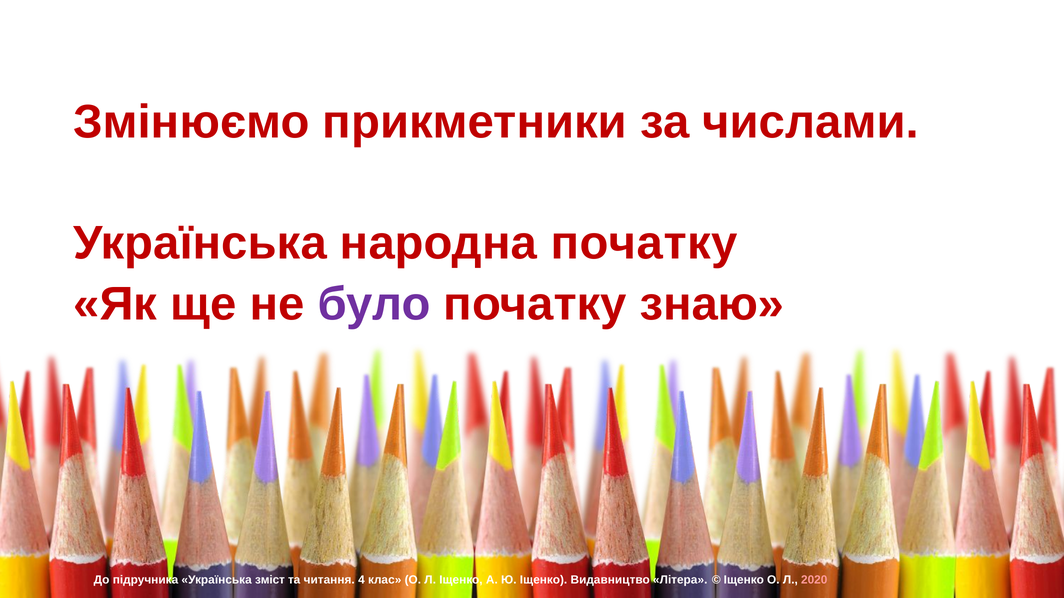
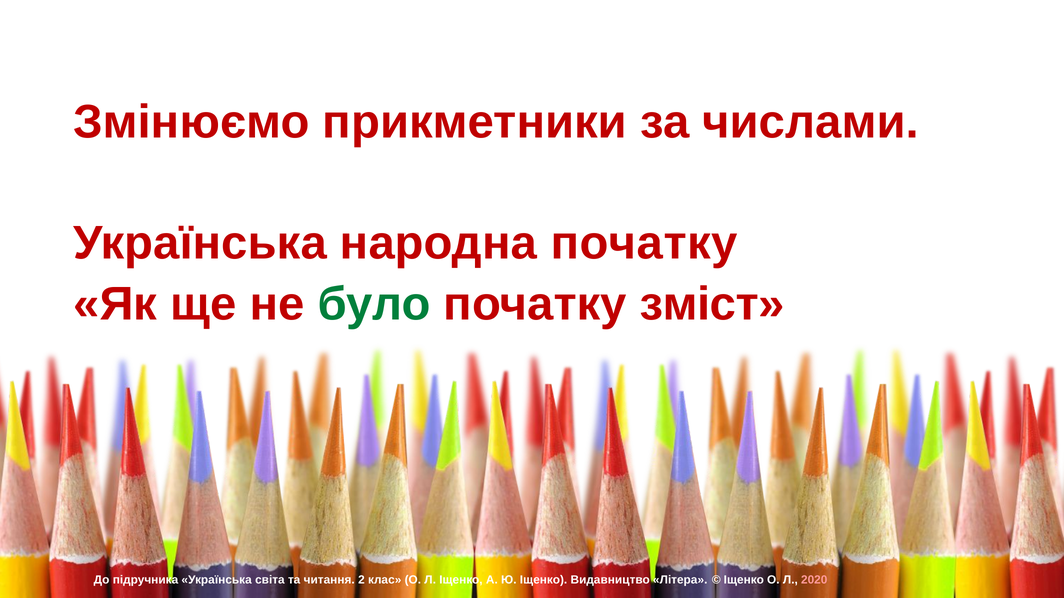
було colour: purple -> green
знаю: знаю -> зміст
зміст: зміст -> світа
4: 4 -> 2
